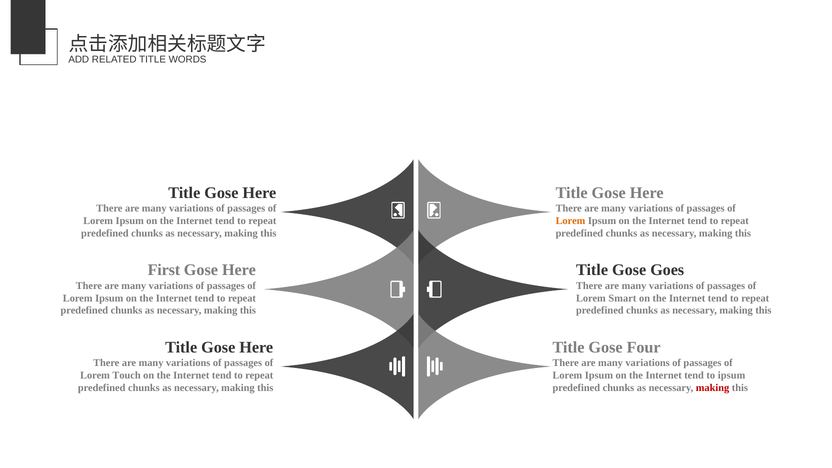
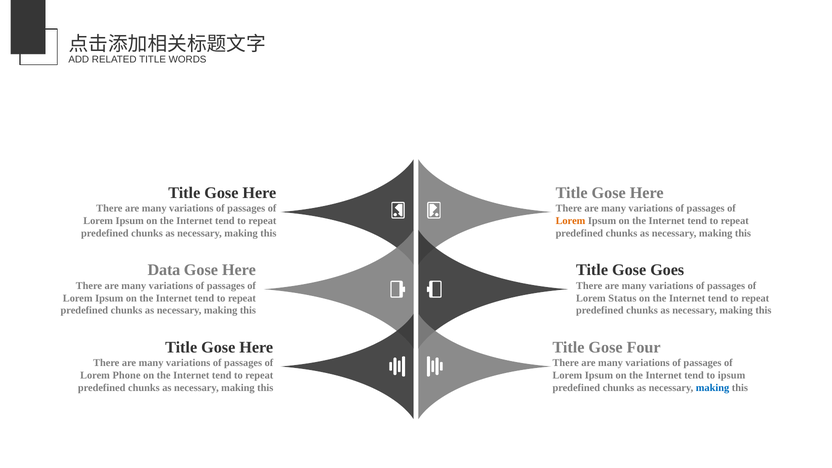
First: First -> Data
Smart: Smart -> Status
Touch: Touch -> Phone
making at (713, 388) colour: red -> blue
